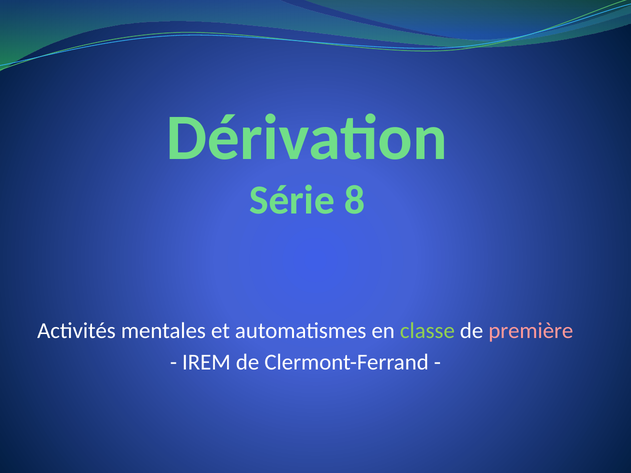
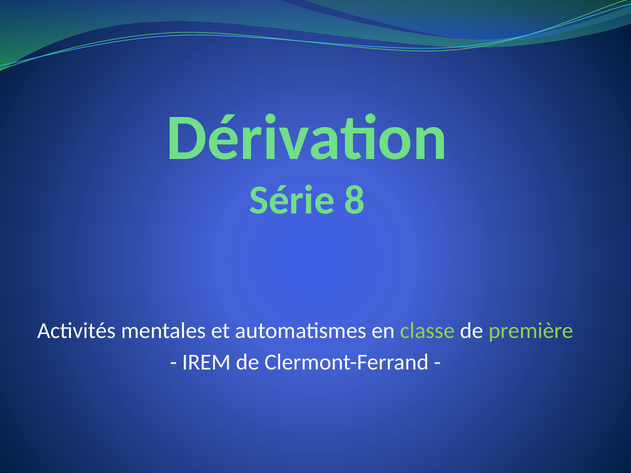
première colour: pink -> light green
